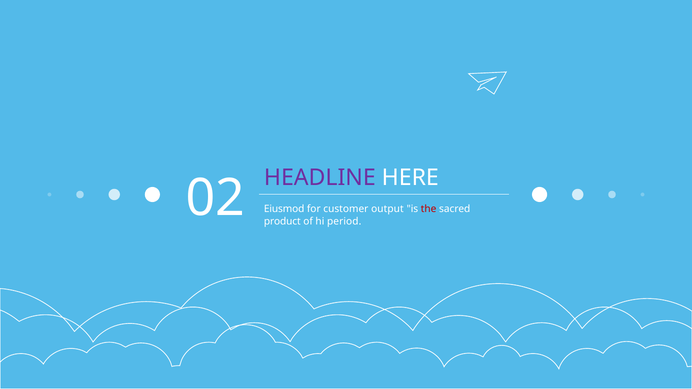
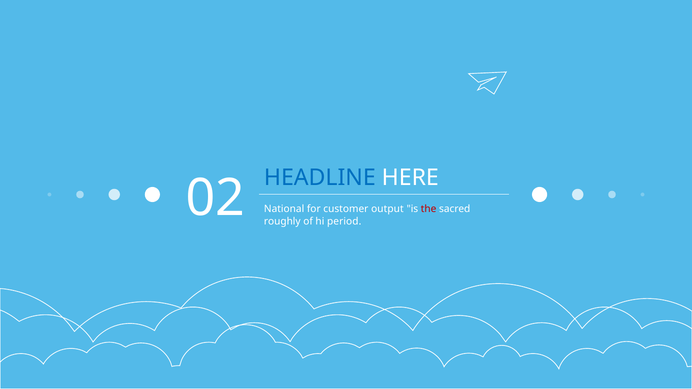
HEADLINE colour: purple -> blue
Eiusmod: Eiusmod -> National
product: product -> roughly
